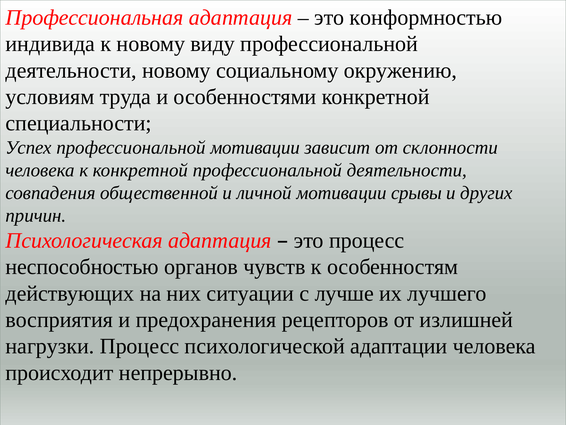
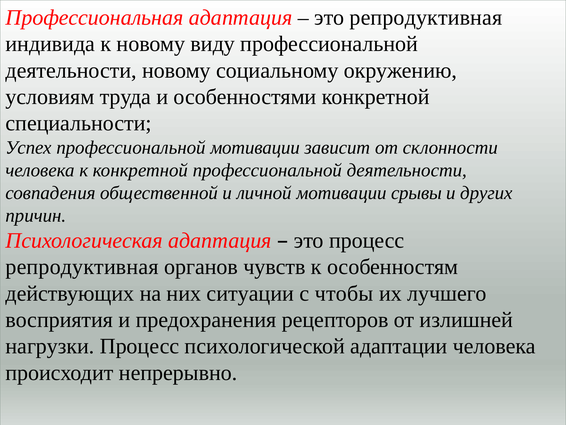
это конформностью: конформностью -> репродуктивная
неспособностью at (82, 267): неспособностью -> репродуктивная
лучше: лучше -> чтобы
